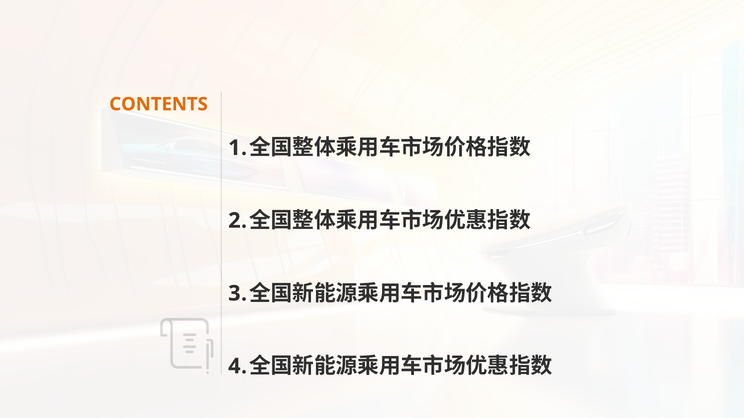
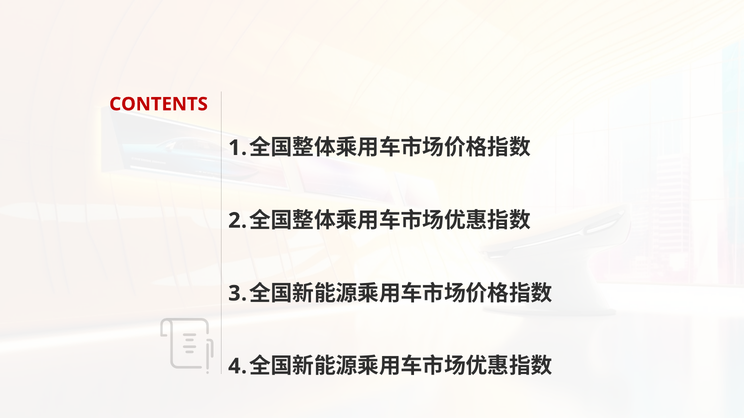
CONTENTS colour: orange -> red
